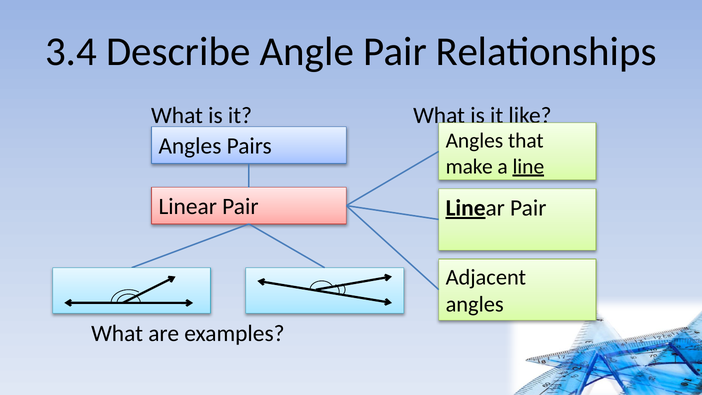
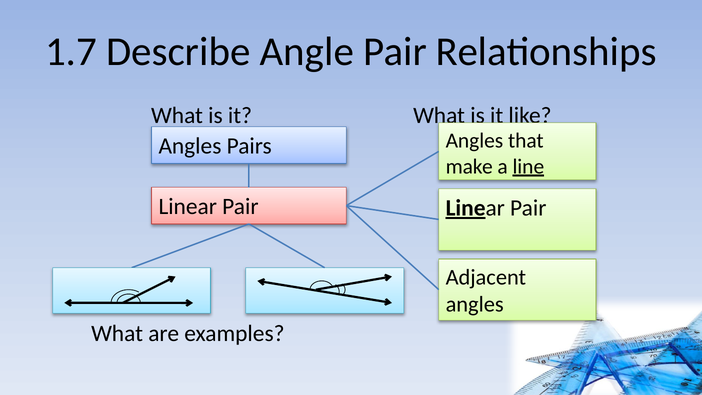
3.4: 3.4 -> 1.7
